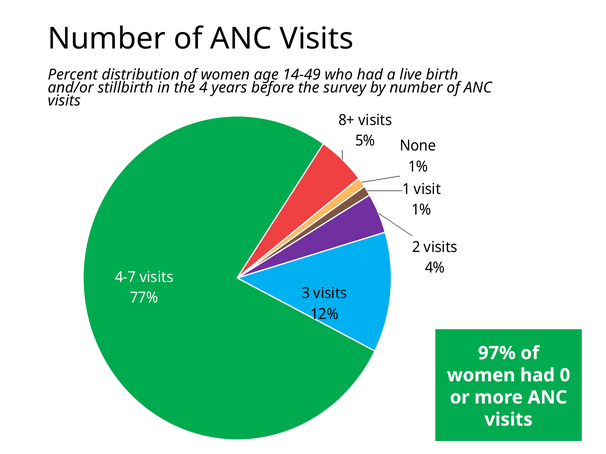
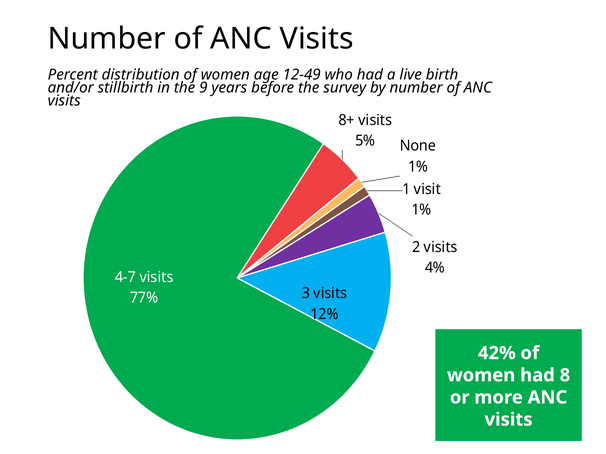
14-49: 14-49 -> 12-49
4: 4 -> 9
97%: 97% -> 42%
0: 0 -> 8
